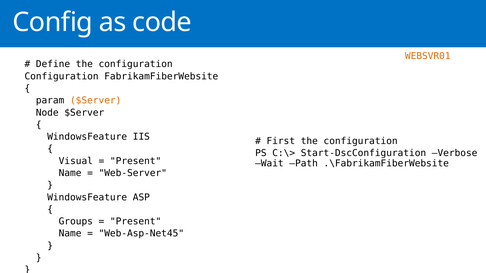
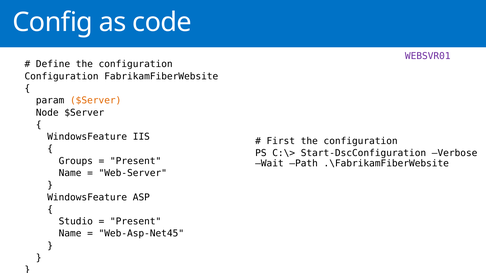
WEBSVR01 at (428, 56) colour: orange -> purple
Visual: Visual -> Groups
Groups: Groups -> Studio
